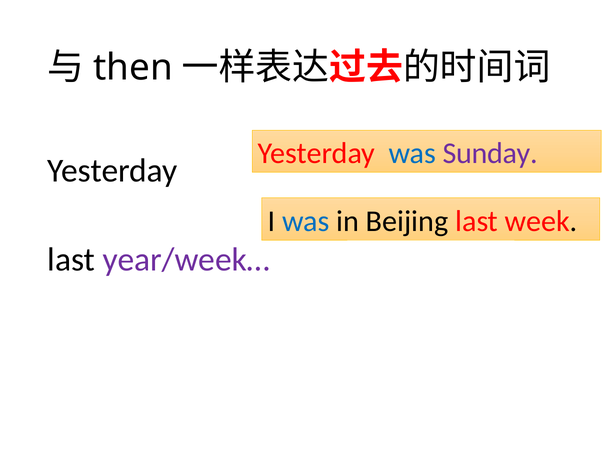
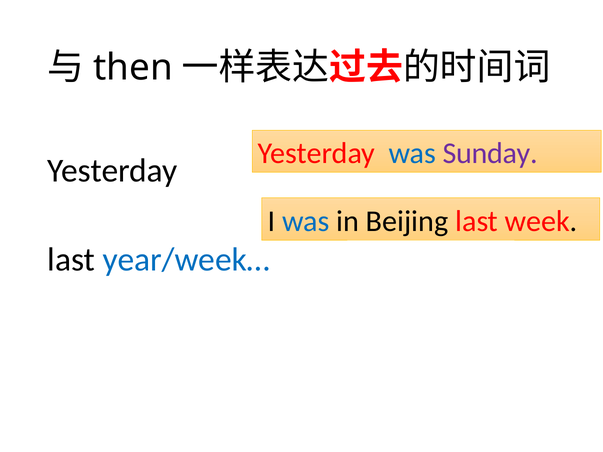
year/week… colour: purple -> blue
